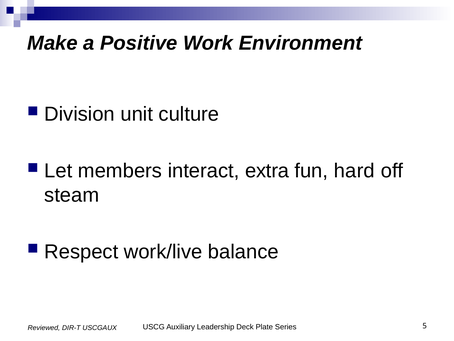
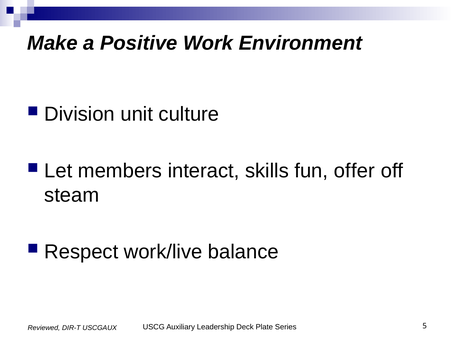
extra: extra -> skills
hard: hard -> offer
